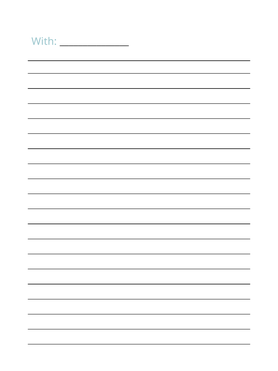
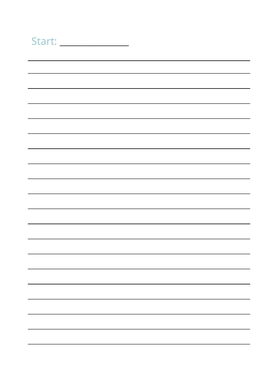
With: With -> Start
